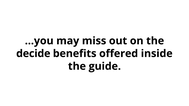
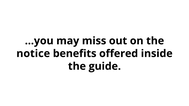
decide: decide -> notice
